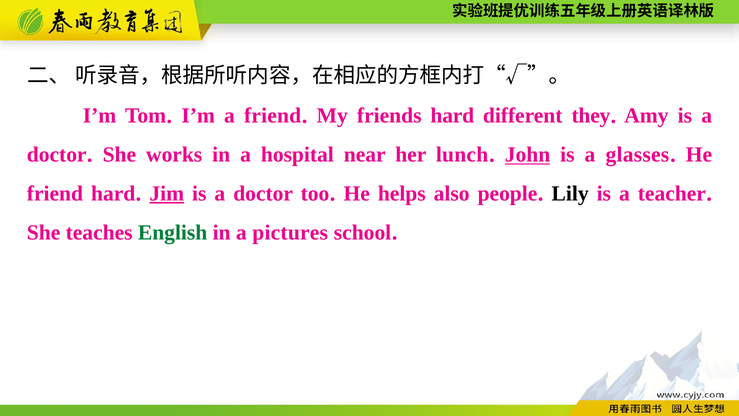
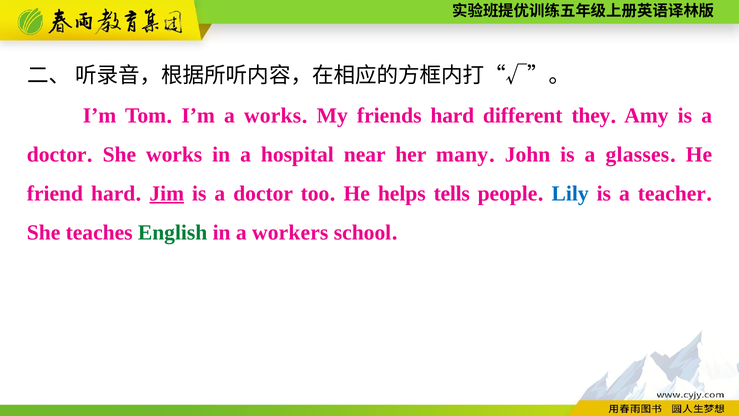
a friend: friend -> works
lunch: lunch -> many
John underline: present -> none
also: also -> tells
Lily colour: black -> blue
pictures: pictures -> workers
